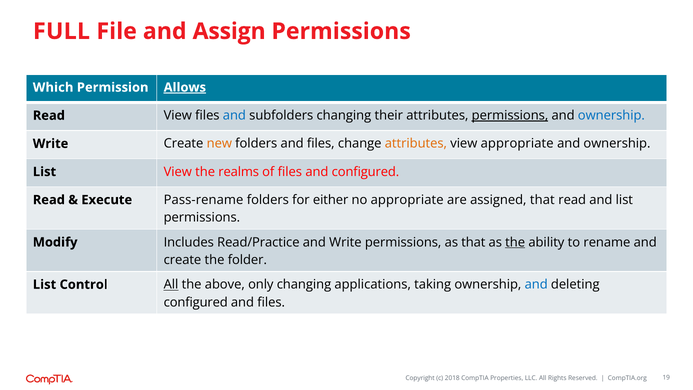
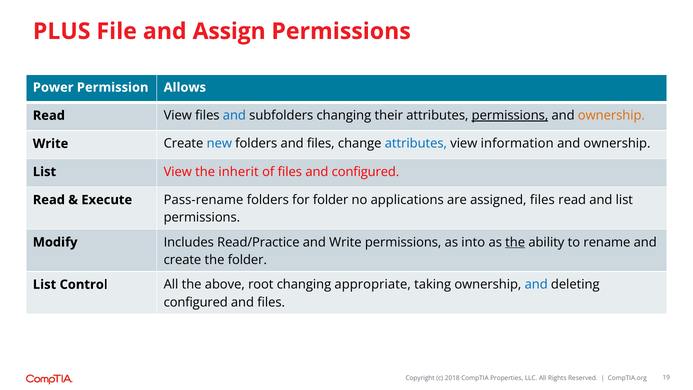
FULL: FULL -> PLUS
Which: Which -> Power
Allows underline: present -> none
ownership at (611, 115) colour: blue -> orange
new colour: orange -> blue
attributes at (416, 144) colour: orange -> blue
view appropriate: appropriate -> information
realms: realms -> inherit
for either: either -> folder
no appropriate: appropriate -> applications
assigned that: that -> files
as that: that -> into
All at (171, 284) underline: present -> none
only: only -> root
applications: applications -> appropriate
